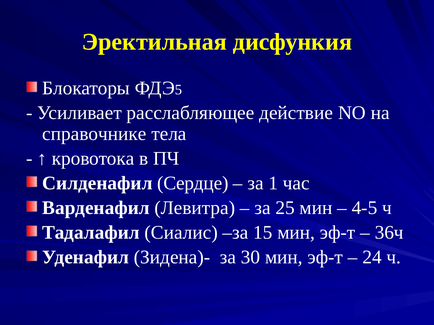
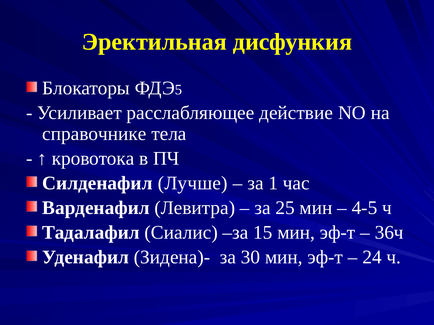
Сердце: Сердце -> Лучше
